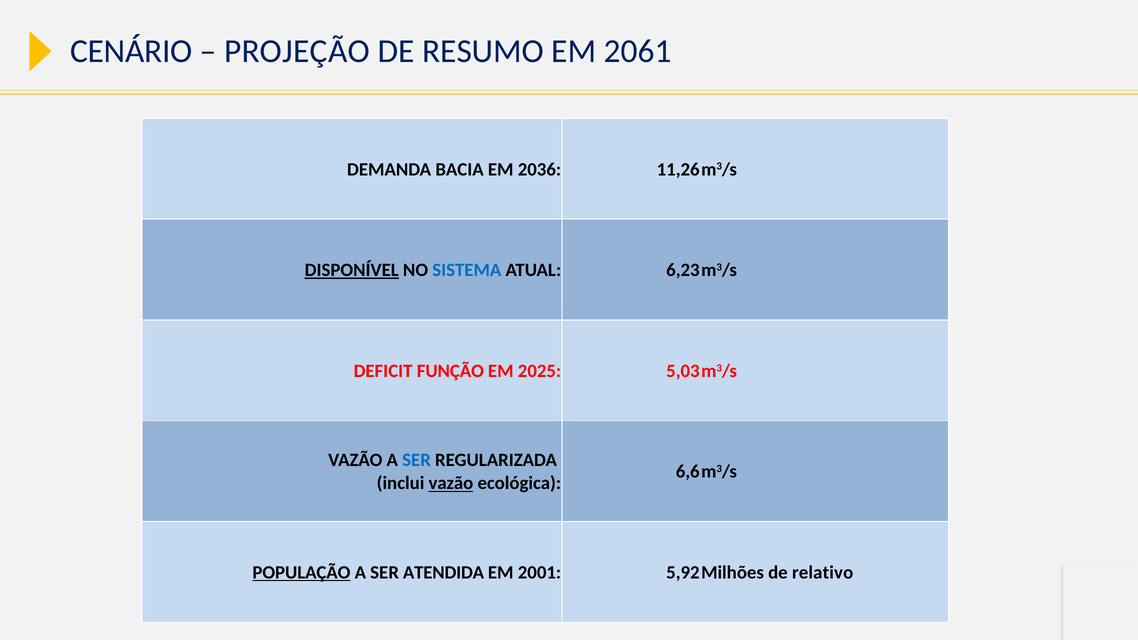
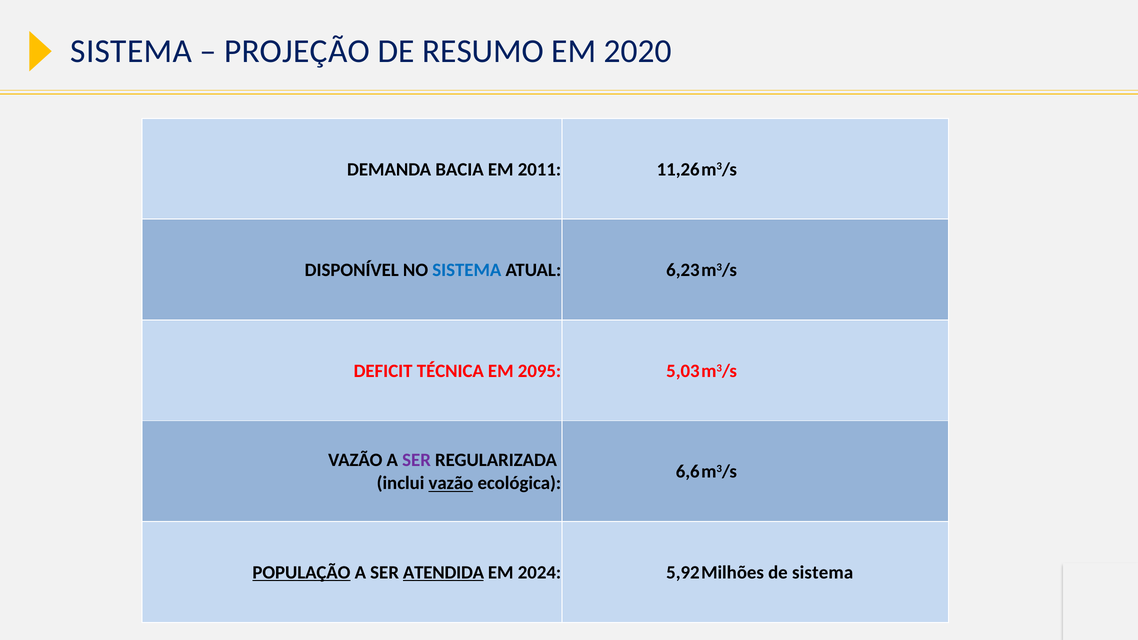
CENÁRIO at (131, 51): CENÁRIO -> SISTEMA
2061: 2061 -> 2020
2036: 2036 -> 2011
DISPONÍVEL underline: present -> none
FUNÇÃO: FUNÇÃO -> TÉCNICA
2025: 2025 -> 2095
SER at (417, 460) colour: blue -> purple
ATENDIDA underline: none -> present
2001: 2001 -> 2024
de relativo: relativo -> sistema
